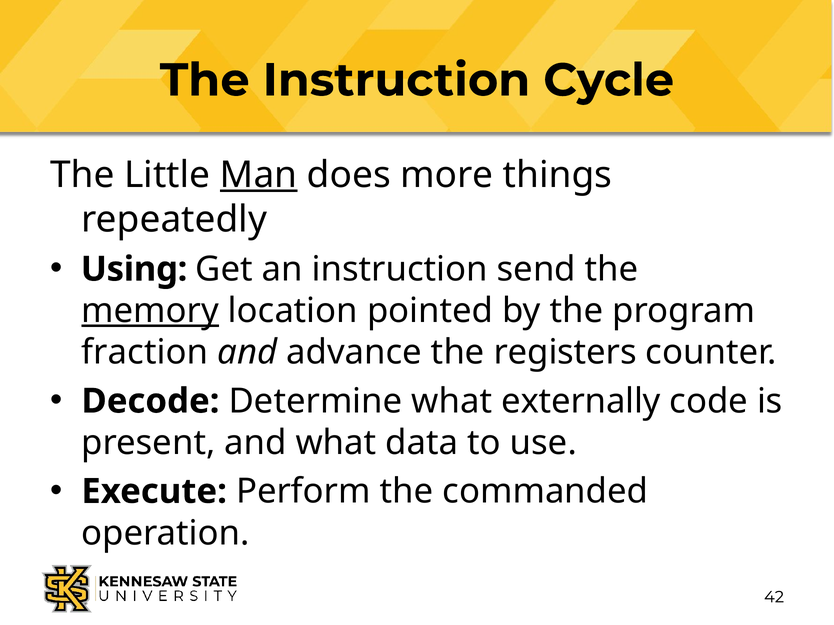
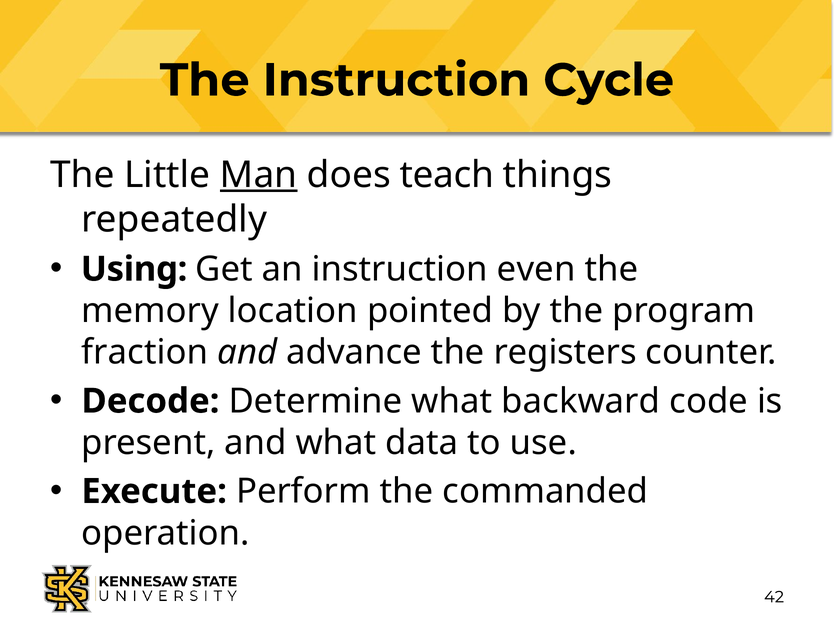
more: more -> teach
send: send -> even
memory underline: present -> none
externally: externally -> backward
